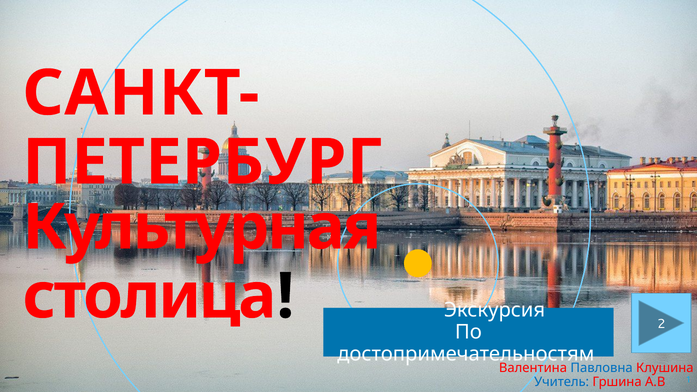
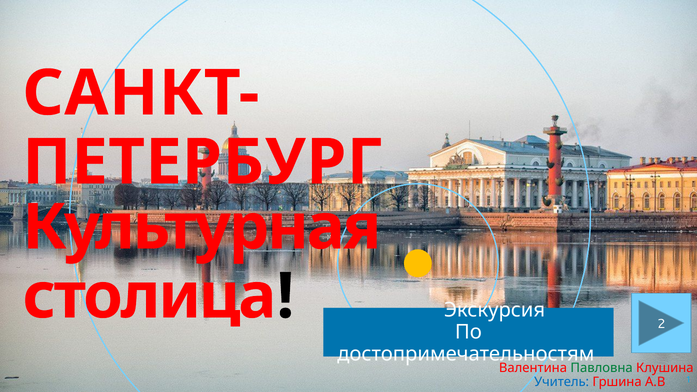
Павловна colour: blue -> green
